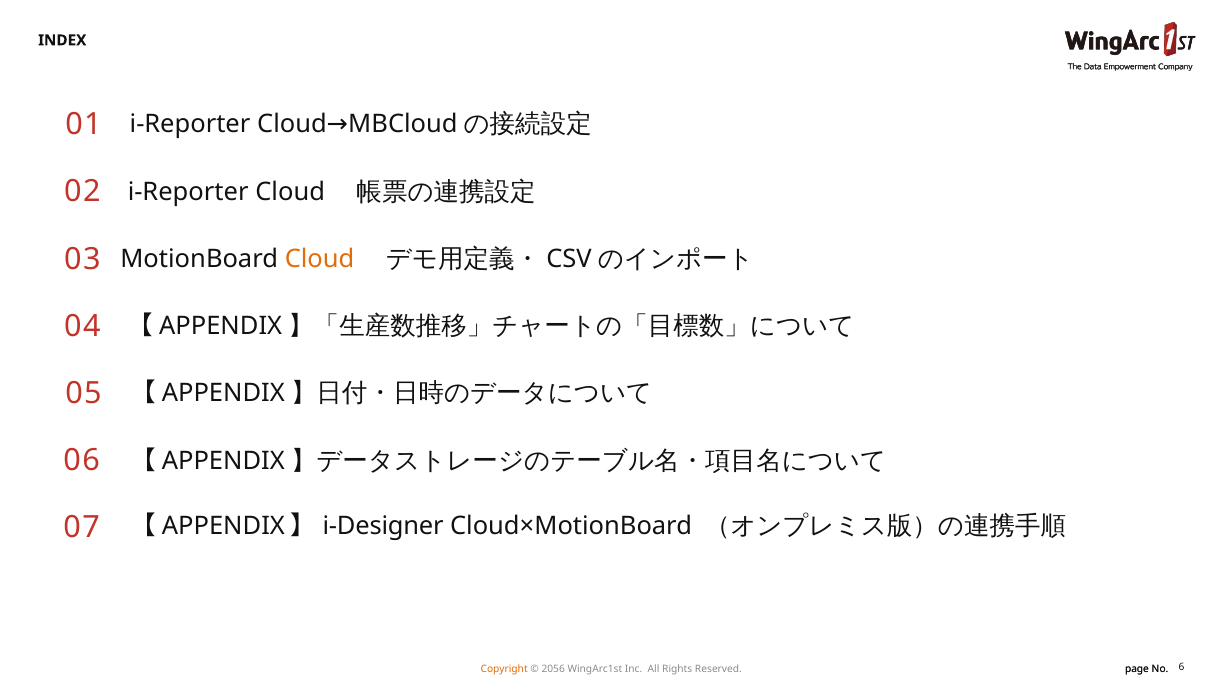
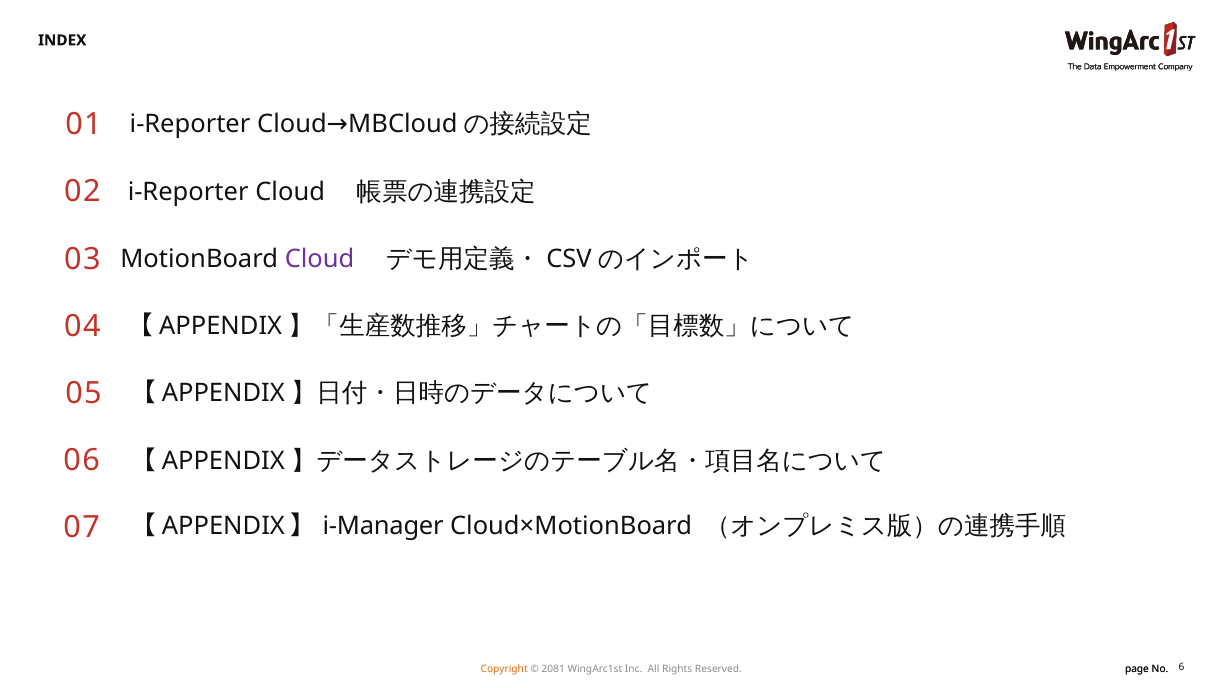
Cloud at (320, 259) colour: orange -> purple
i-Designer: i-Designer -> i-Manager
2056: 2056 -> 2081
